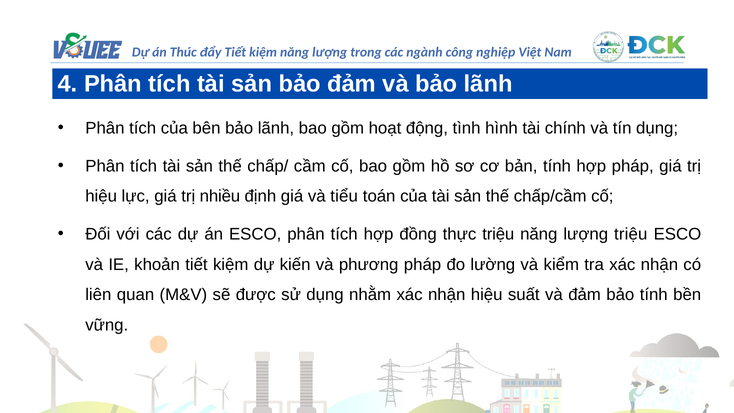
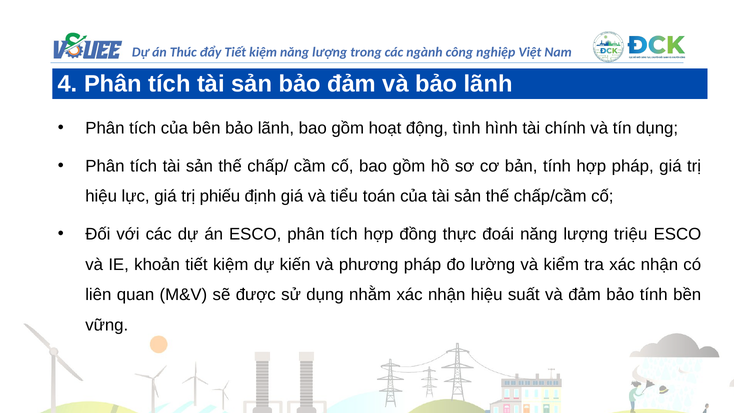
nhiều: nhiều -> phiếu
thực triệu: triệu -> đoái
